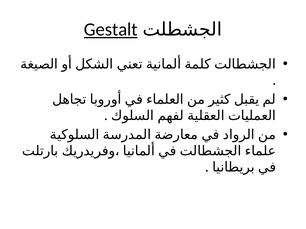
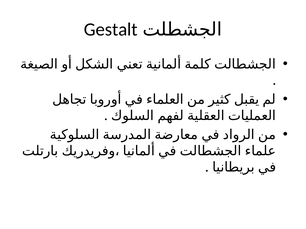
Gestalt underline: present -> none
